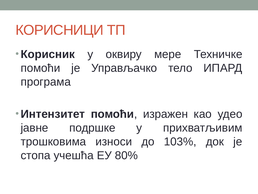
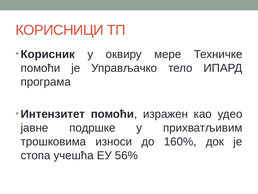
103%: 103% -> 160%
80%: 80% -> 56%
